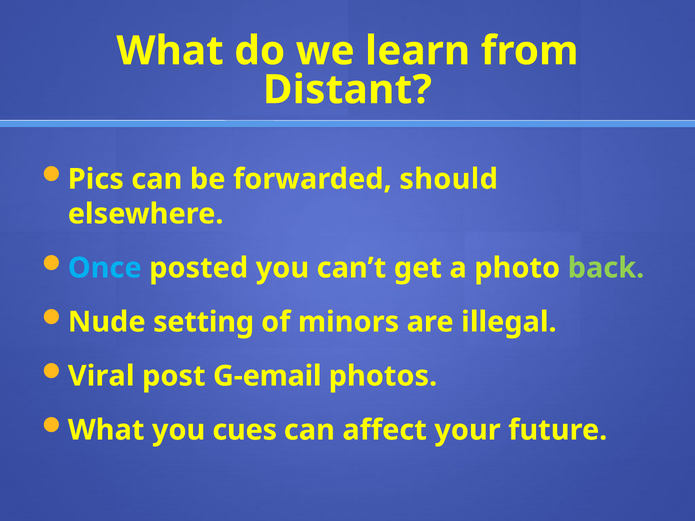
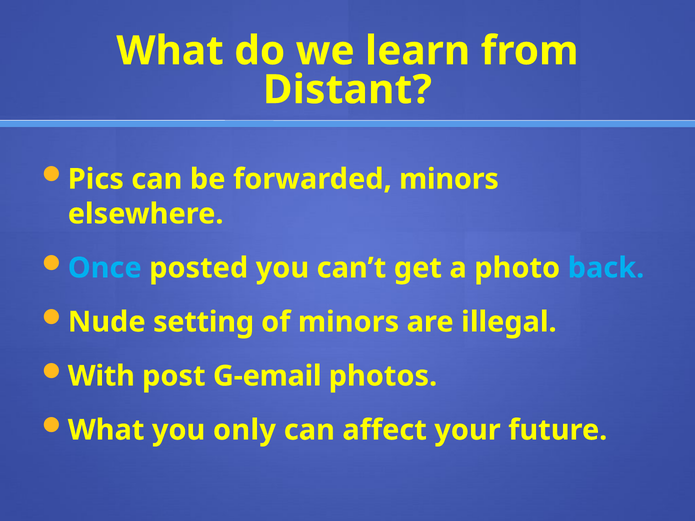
forwarded should: should -> minors
back colour: light green -> light blue
Viral: Viral -> With
cues: cues -> only
